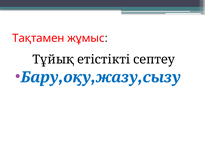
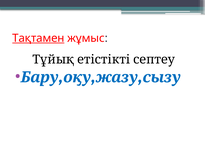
Тақтамен underline: none -> present
